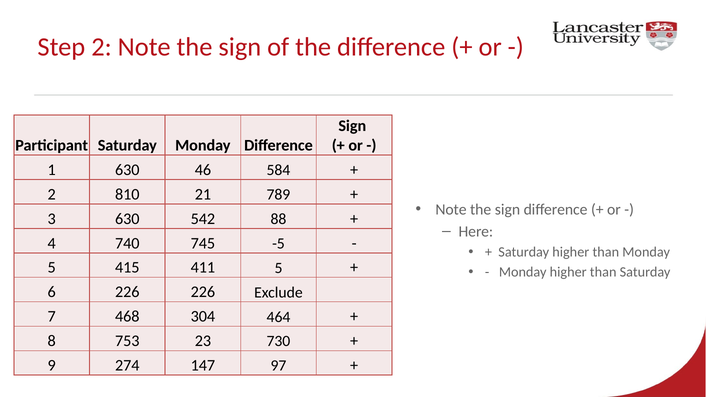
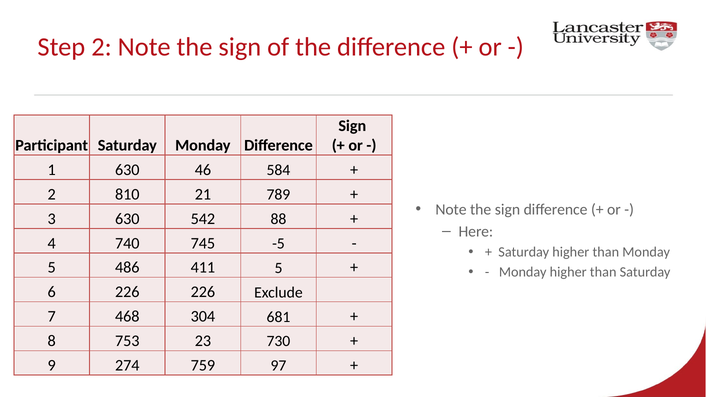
415: 415 -> 486
464: 464 -> 681
147: 147 -> 759
